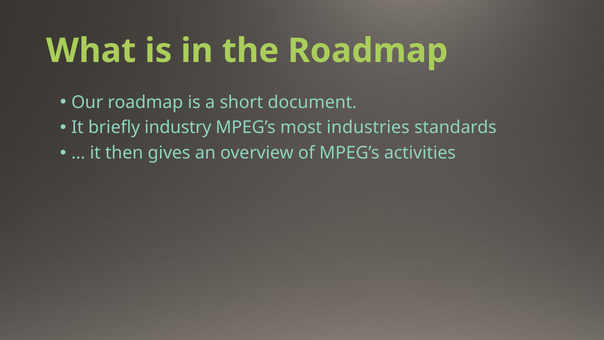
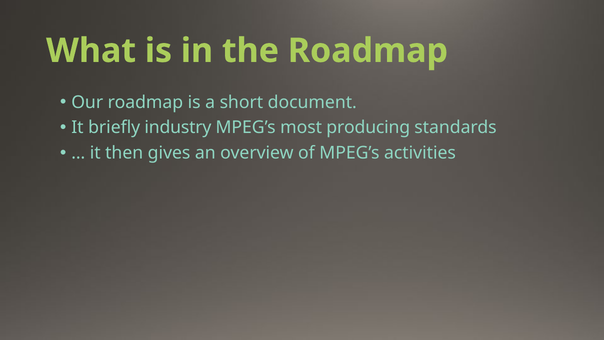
industries: industries -> producing
